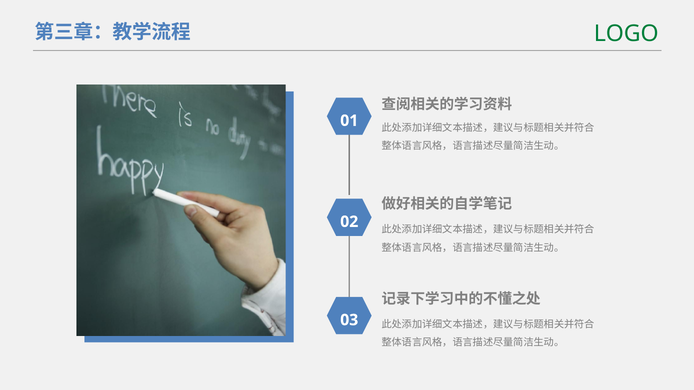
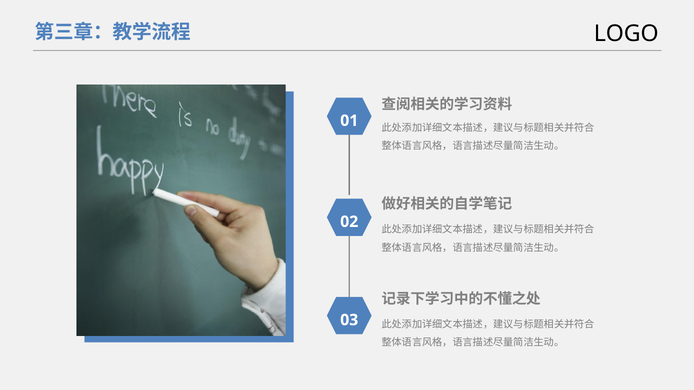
LOGO colour: green -> black
